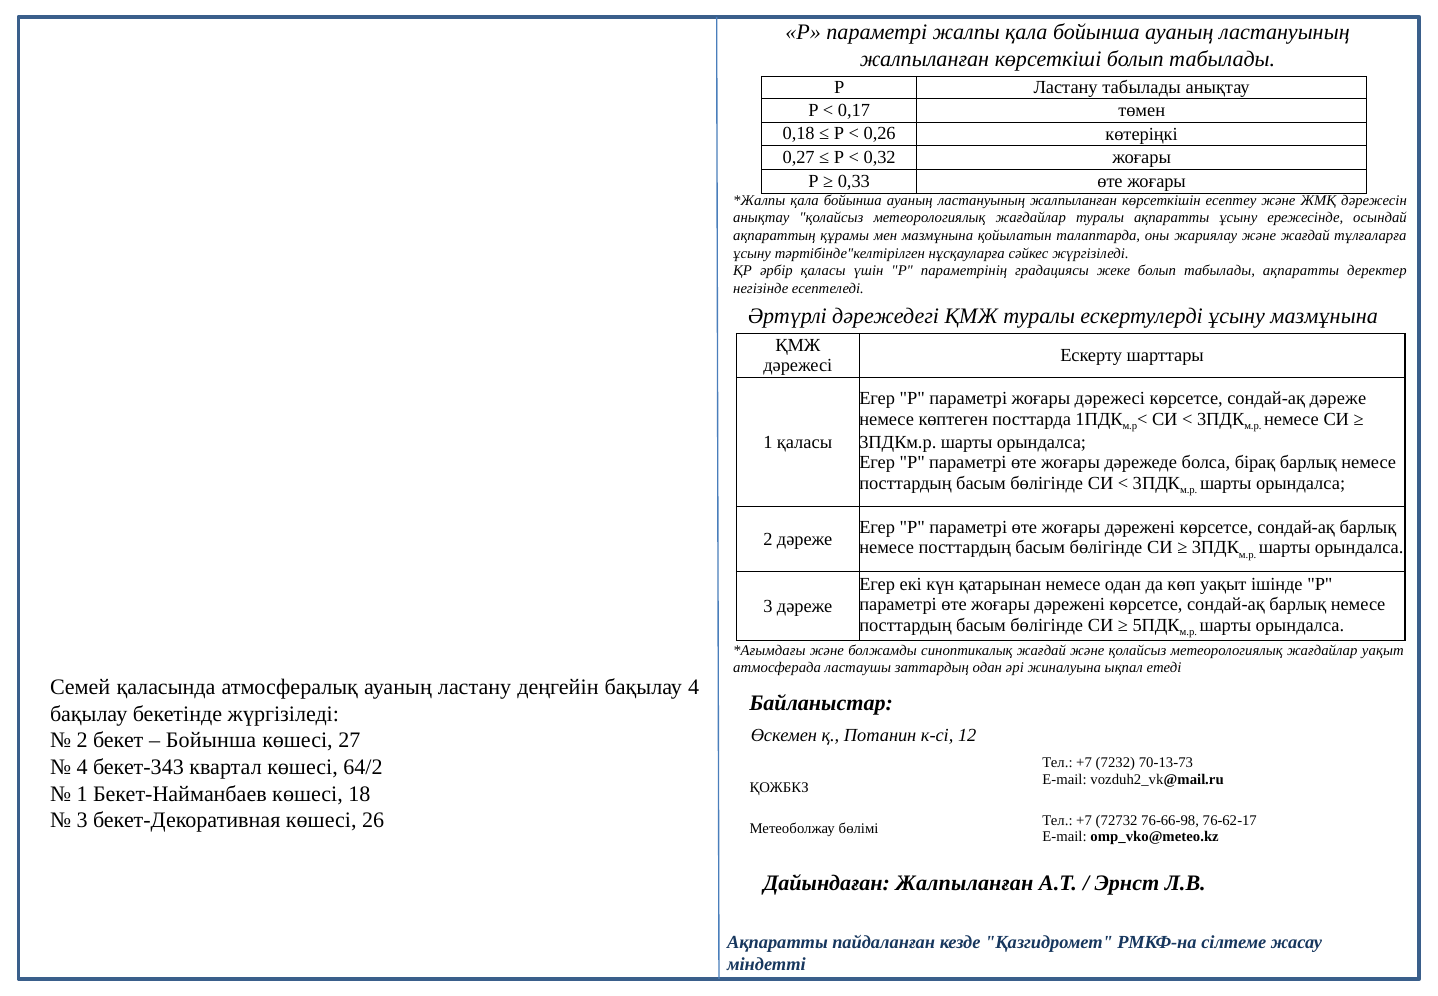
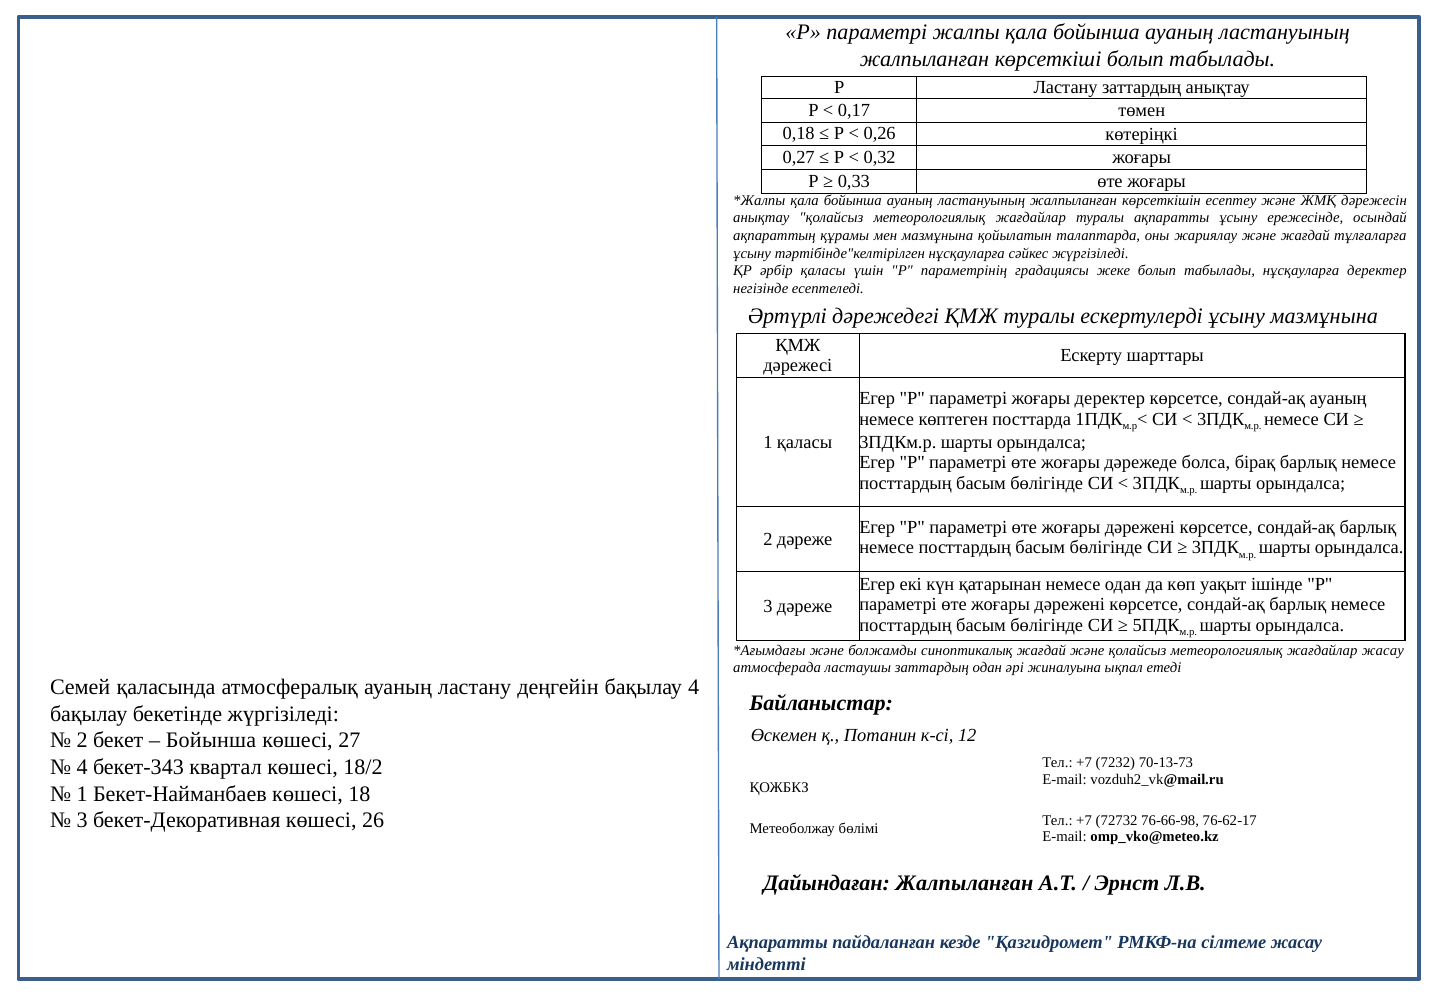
Ластану табылады: табылады -> заттардың
табылады ақпаратты: ақпаратты -> нұсқауларға
жоғары дәрежесі: дәрежесі -> деректер
сондай-ақ дәреже: дәреже -> ауаның
жағдайлар уақыт: уақыт -> жасау
64/2: 64/2 -> 18/2
